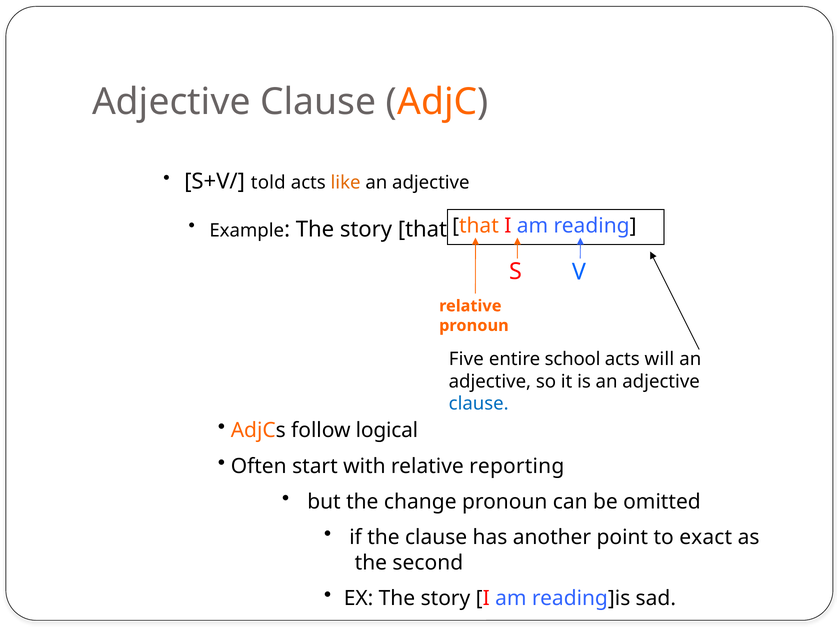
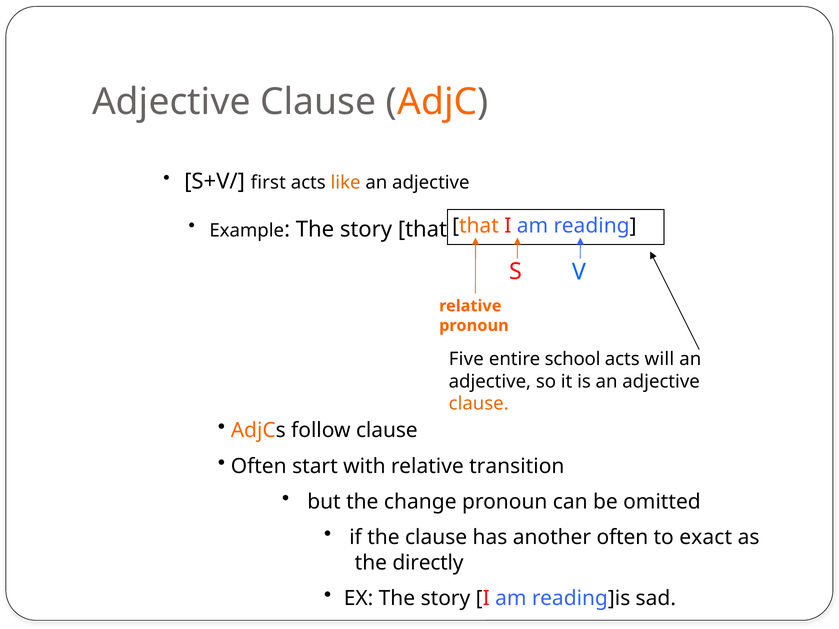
told: told -> first
clause at (479, 404) colour: blue -> orange
follow logical: logical -> clause
reporting: reporting -> transition
another point: point -> often
second: second -> directly
